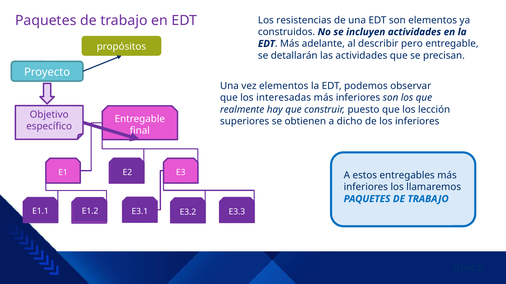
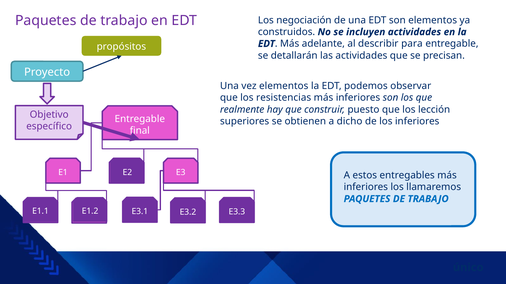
resistencias: resistencias -> negociación
pero: pero -> para
interesadas: interesadas -> resistencias
